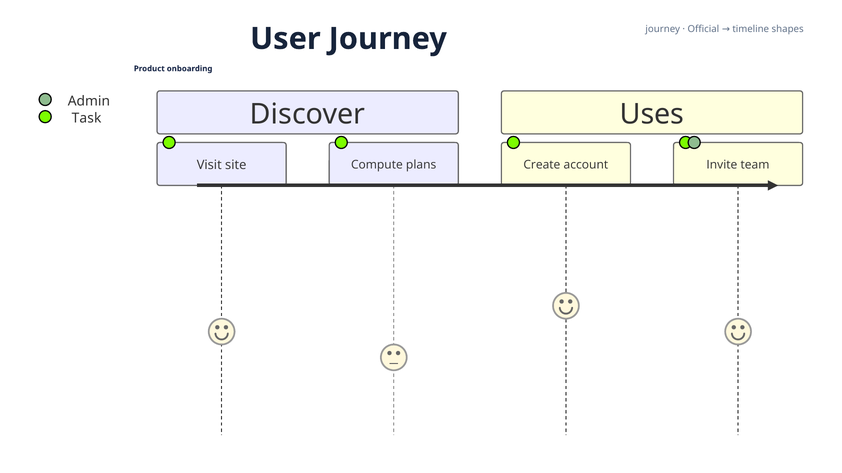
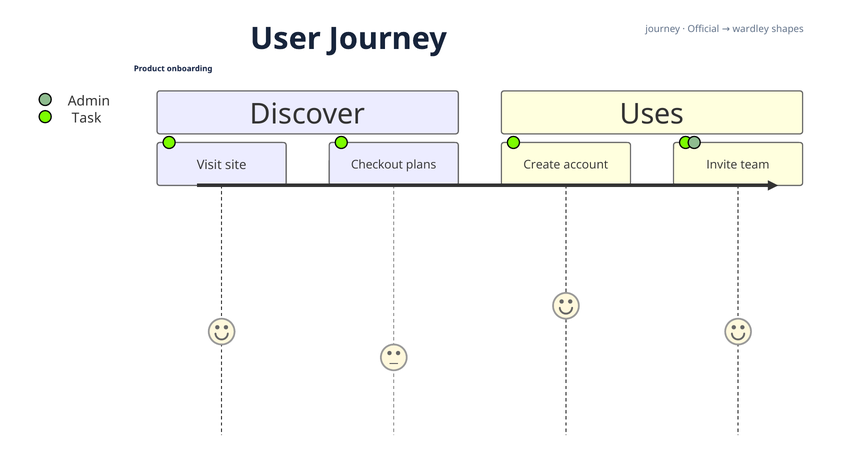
timeline: timeline -> wardley
Compute: Compute -> Checkout
